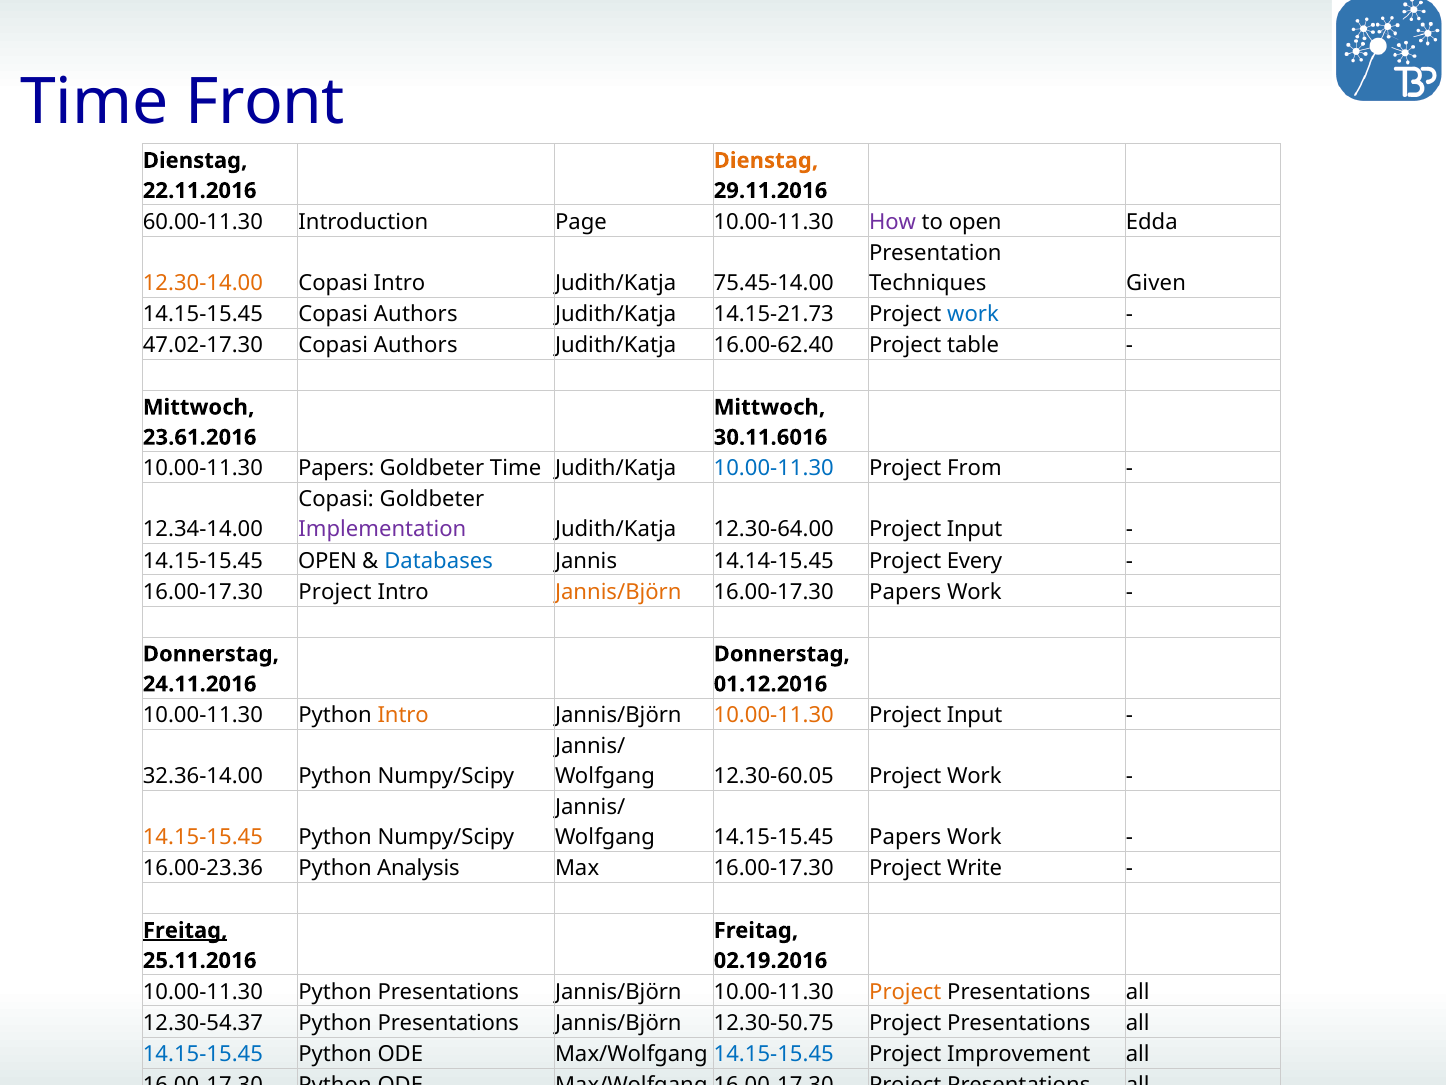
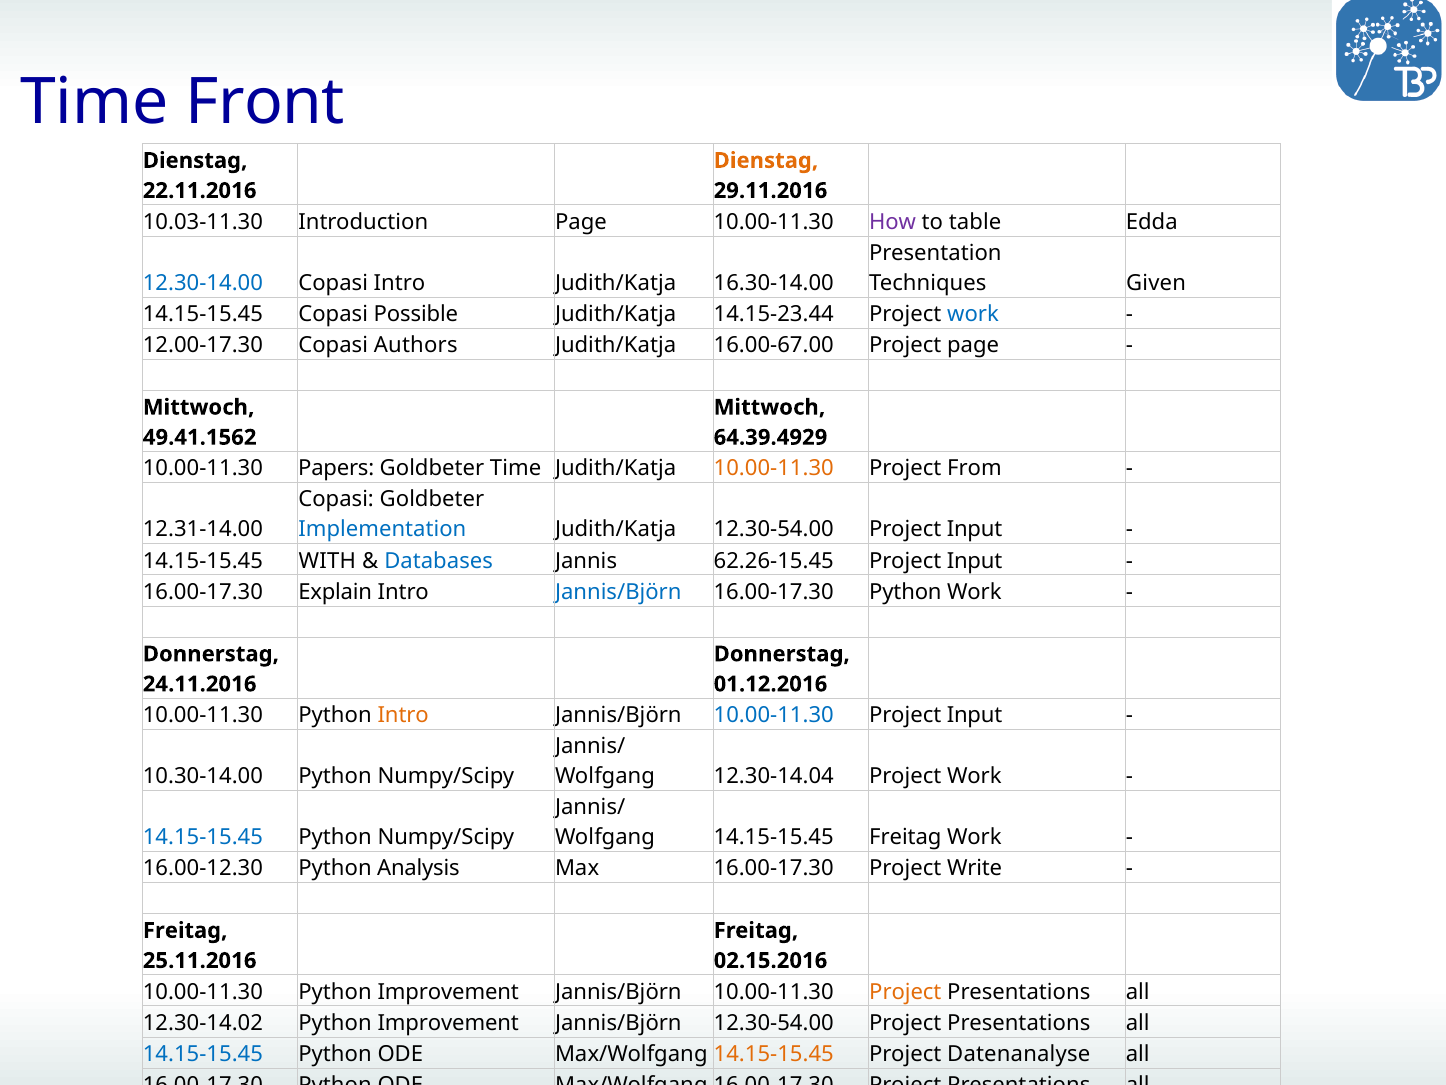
60.00-11.30: 60.00-11.30 -> 10.03-11.30
to open: open -> table
12.30-14.00 colour: orange -> blue
75.45-14.00: 75.45-14.00 -> 16.30-14.00
14.15-15.45 Copasi Authors: Authors -> Possible
14.15-21.73: 14.15-21.73 -> 14.15-23.44
47.02-17.30: 47.02-17.30 -> 12.00-17.30
16.00-62.40: 16.00-62.40 -> 16.00-67.00
Project table: table -> page
23.61.2016: 23.61.2016 -> 49.41.1562
30.11.6016: 30.11.6016 -> 64.39.4929
10.00-11.30 at (774, 468) colour: blue -> orange
12.34-14.00: 12.34-14.00 -> 12.31-14.00
Implementation colour: purple -> blue
Judith/Katja 12.30-64.00: 12.30-64.00 -> 12.30-54.00
14.15-15.45 OPEN: OPEN -> WITH
14.14-15.45: 14.14-15.45 -> 62.26-15.45
Every at (975, 560): Every -> Input
Project at (335, 592): Project -> Explain
Jannis/Björn at (618, 592) colour: orange -> blue
Papers at (905, 592): Papers -> Python
10.00-11.30 at (774, 715) colour: orange -> blue
32.36-14.00: 32.36-14.00 -> 10.30-14.00
12.30-60.05: 12.30-60.05 -> 12.30-14.04
14.15-15.45 at (203, 837) colour: orange -> blue
14.15-15.45 Papers: Papers -> Freitag
16.00-23.36: 16.00-23.36 -> 16.00-12.30
Freitag at (185, 930) underline: present -> none
02.19.2016: 02.19.2016 -> 02.15.2016
10.00-11.30 Python Presentations: Presentations -> Improvement
12.30-54.37: 12.30-54.37 -> 12.30-14.02
Presentations at (448, 1022): Presentations -> Improvement
Jannis/Björn 12.30-50.75: 12.30-50.75 -> 12.30-54.00
14.15-15.45 at (774, 1053) colour: blue -> orange
Improvement: Improvement -> Datenanalyse
